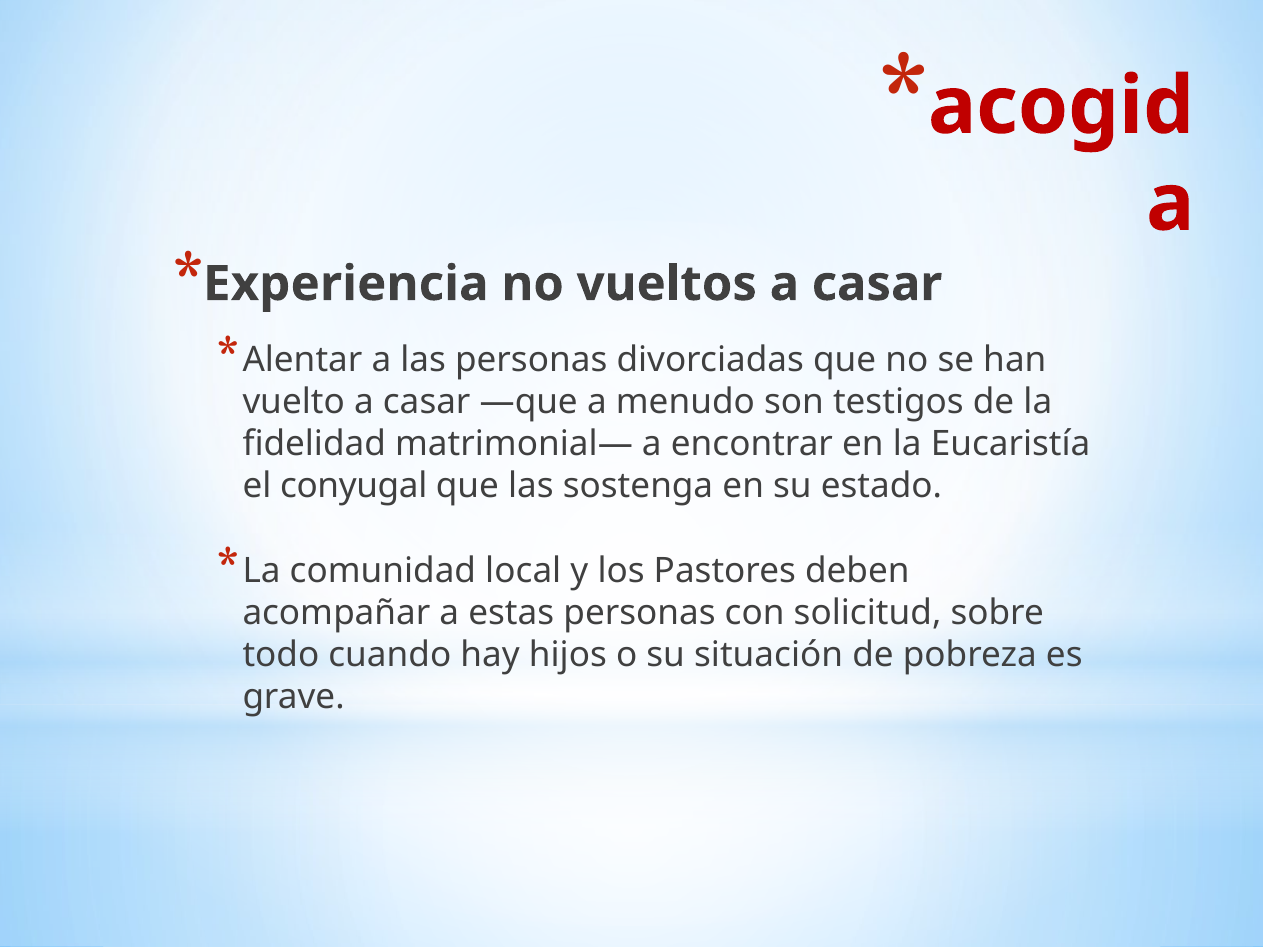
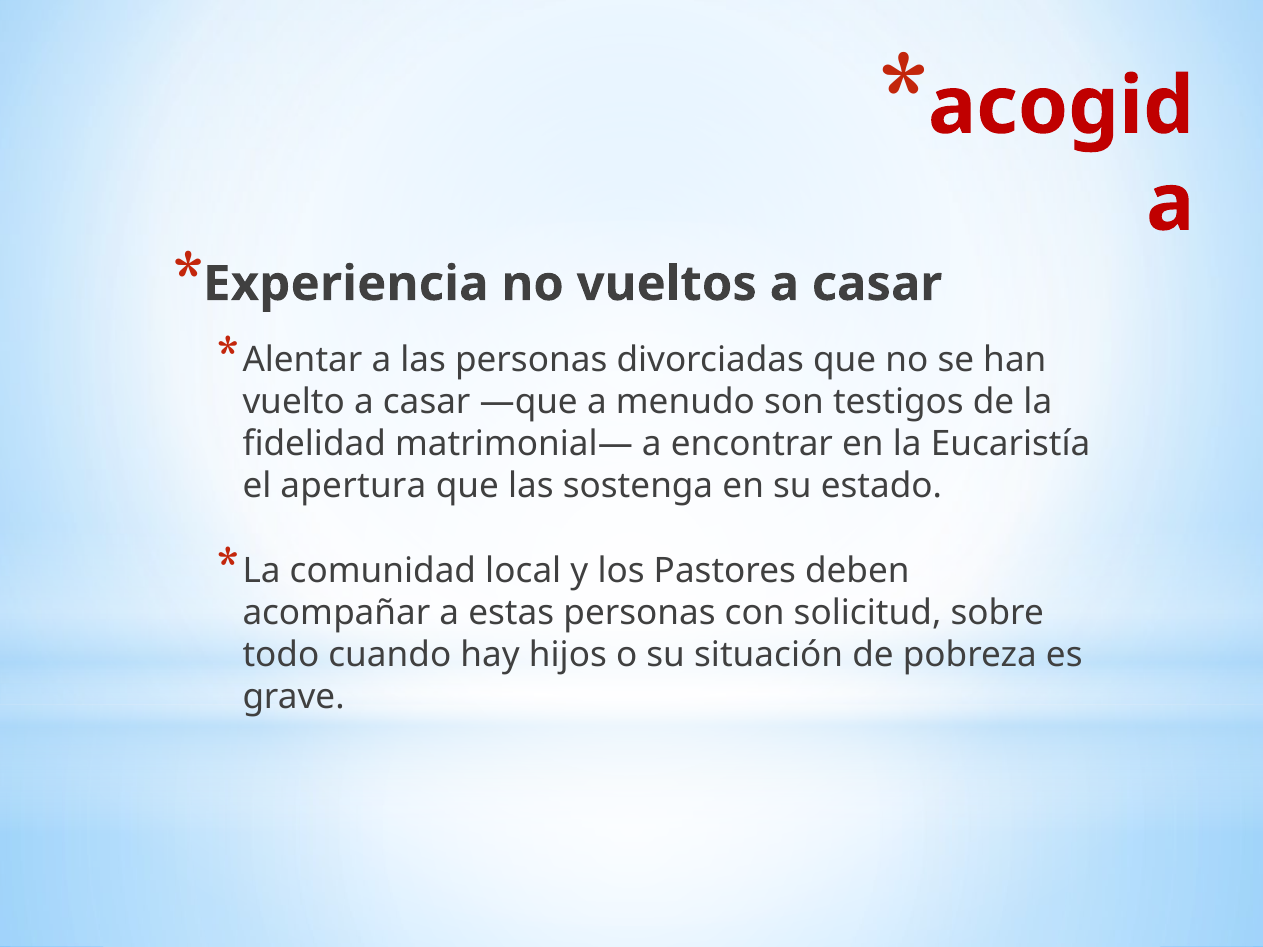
conyugal: conyugal -> apertura
